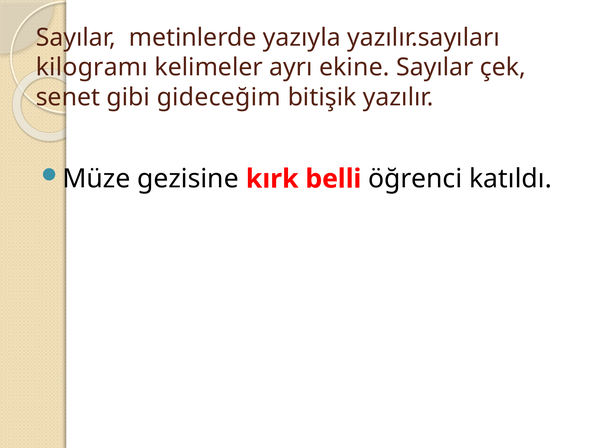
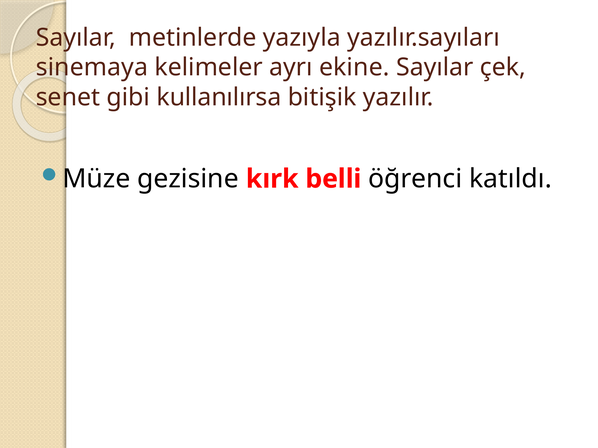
kilogramı: kilogramı -> sinemaya
gideceğim: gideceğim -> kullanılırsa
